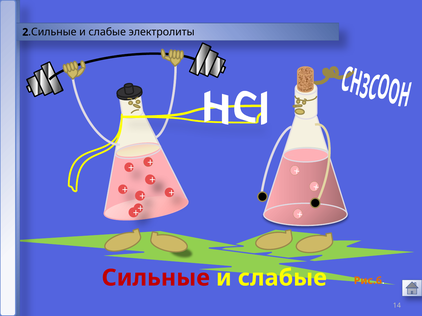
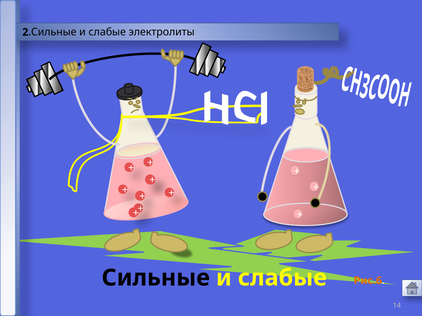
Сильные colour: red -> black
